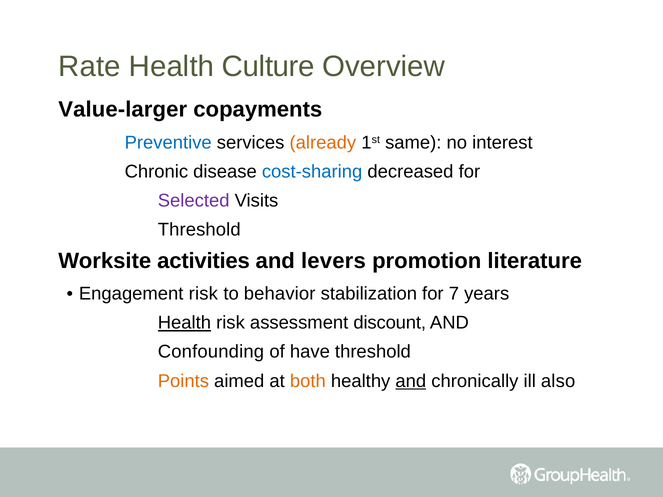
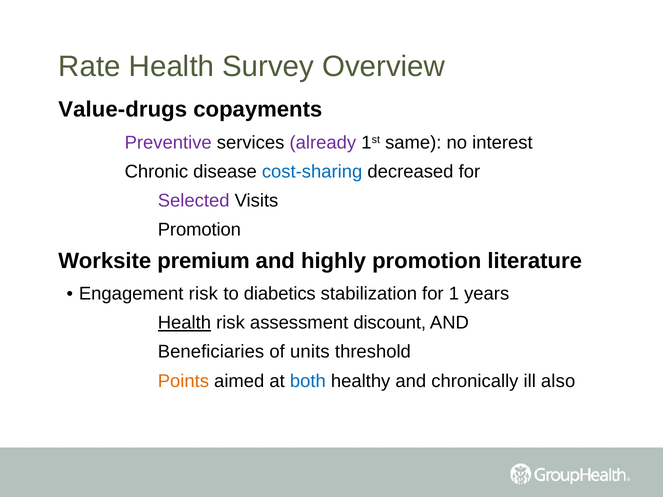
Culture: Culture -> Survey
Value-larger: Value-larger -> Value-drugs
Preventive colour: blue -> purple
already colour: orange -> purple
Threshold at (199, 230): Threshold -> Promotion
activities: activities -> premium
levers: levers -> highly
behavior: behavior -> diabetics
7: 7 -> 1
Confounding: Confounding -> Beneficiaries
have: have -> units
both colour: orange -> blue
and at (411, 381) underline: present -> none
